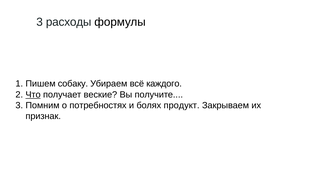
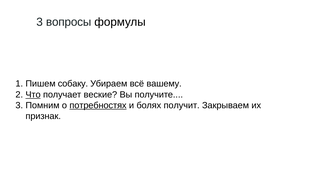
расходы: расходы -> вопросы
каждого: каждого -> вашему
потребностях underline: none -> present
продукт: продукт -> получит
